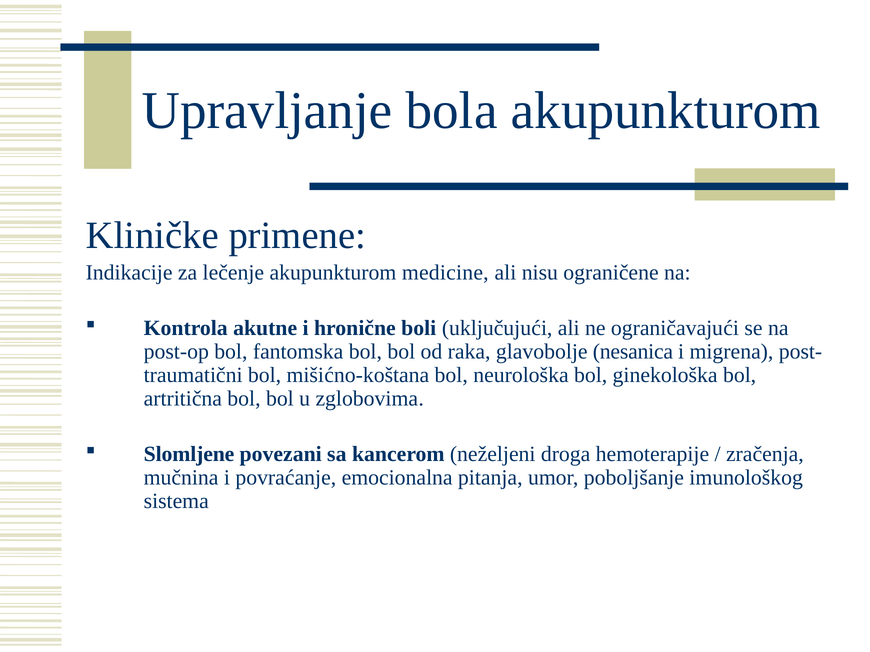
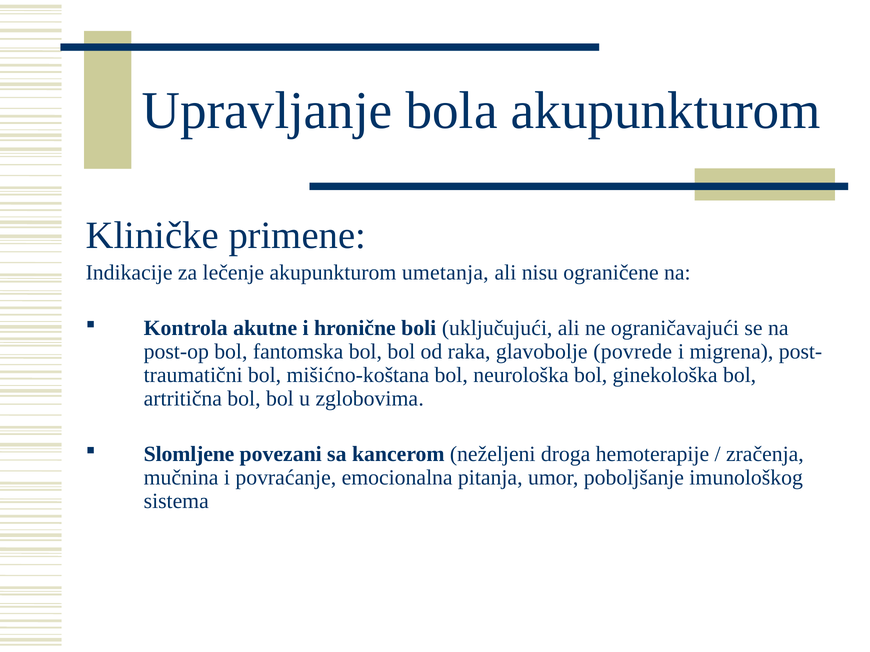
medicine: medicine -> umetanja
nesanica: nesanica -> povrede
